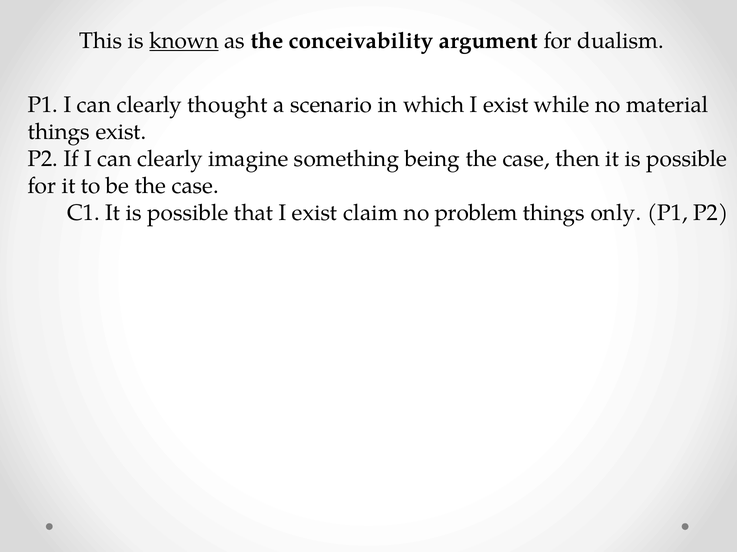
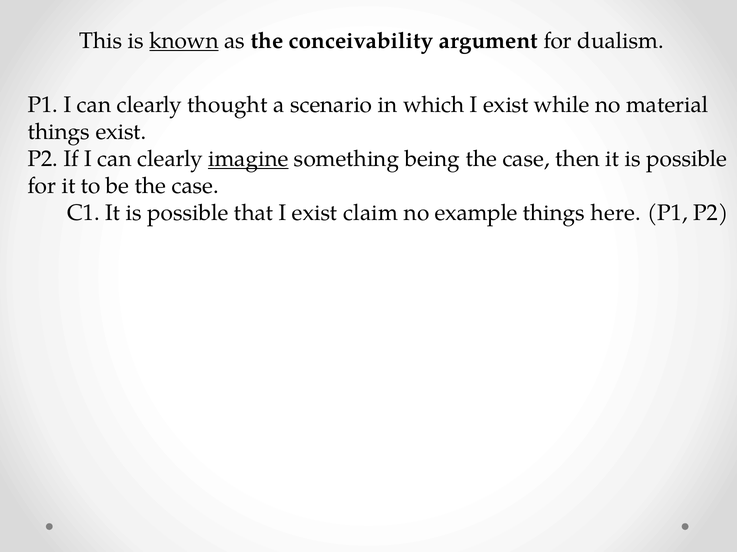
imagine underline: none -> present
problem: problem -> example
only: only -> here
